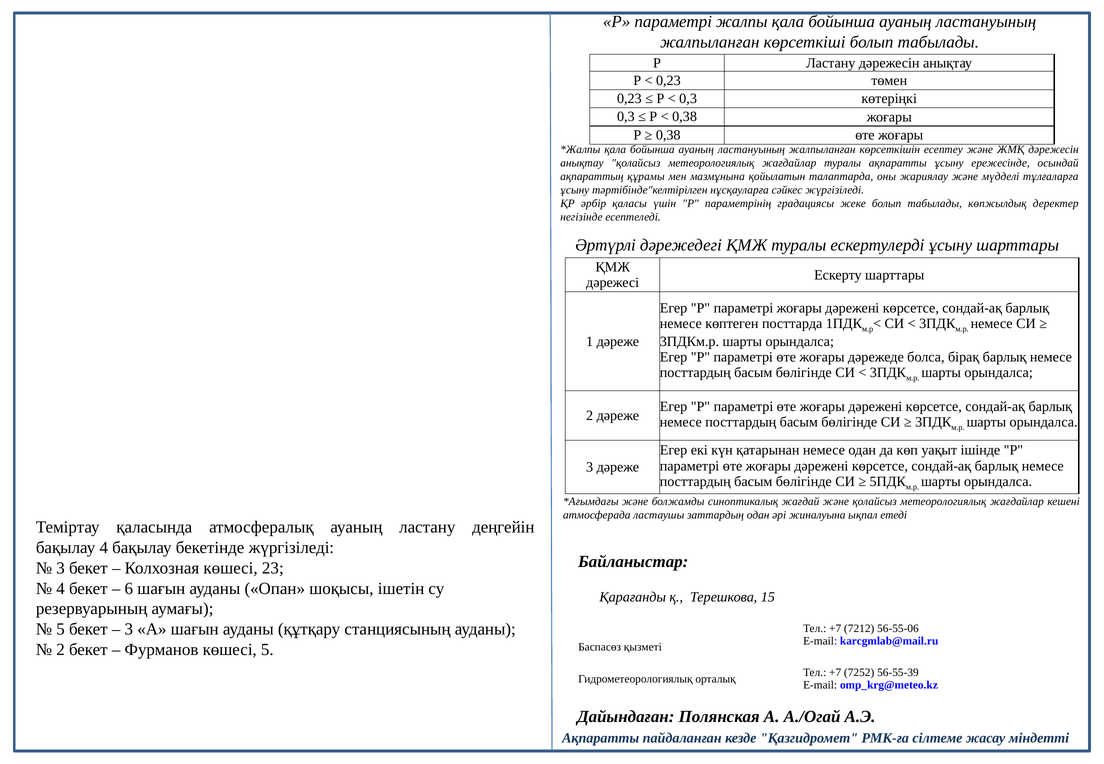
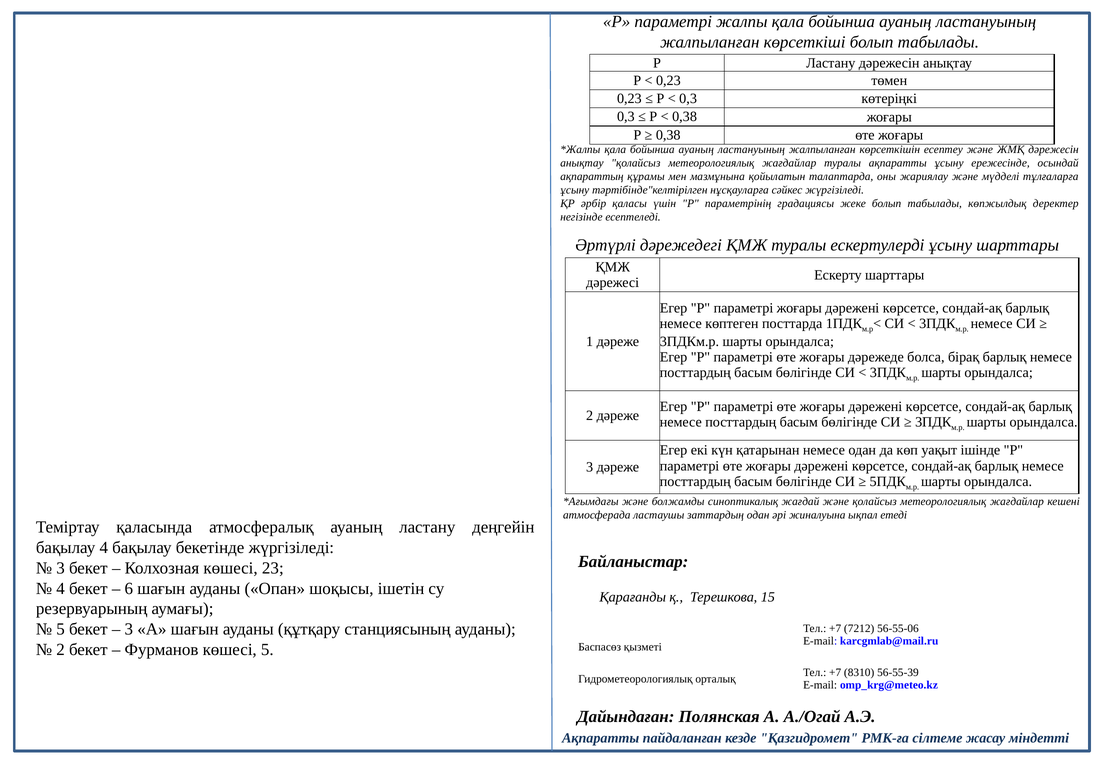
7252: 7252 -> 8310
